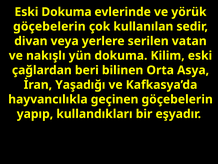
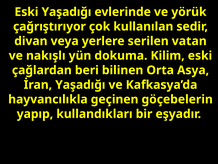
Eski Dokuma: Dokuma -> Yaşadığı
göçebelerin at (49, 26): göçebelerin -> çağrıştırıyor
